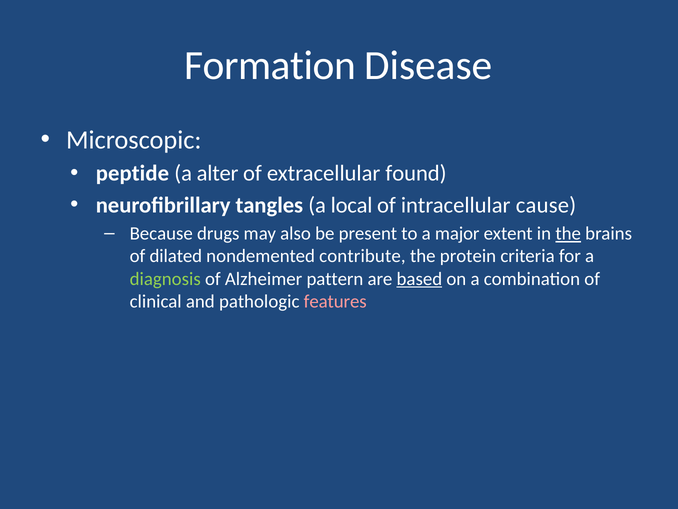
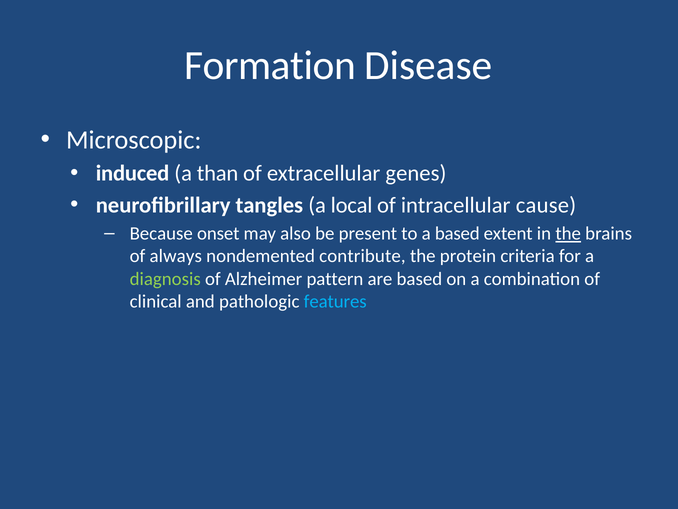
peptide: peptide -> induced
alter: alter -> than
found: found -> genes
drugs: drugs -> onset
a major: major -> based
dilated: dilated -> always
based at (419, 279) underline: present -> none
features colour: pink -> light blue
